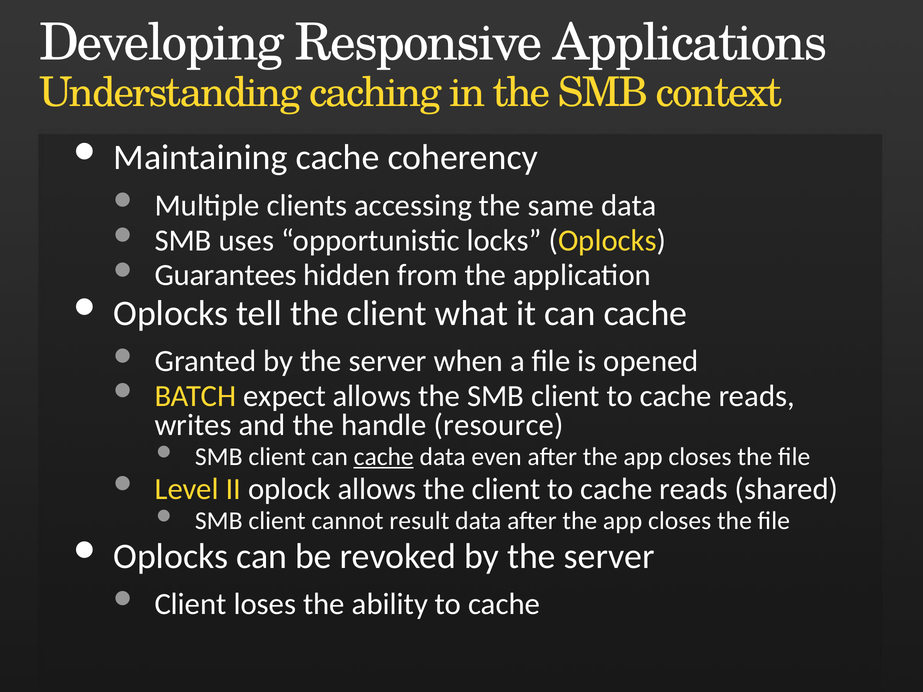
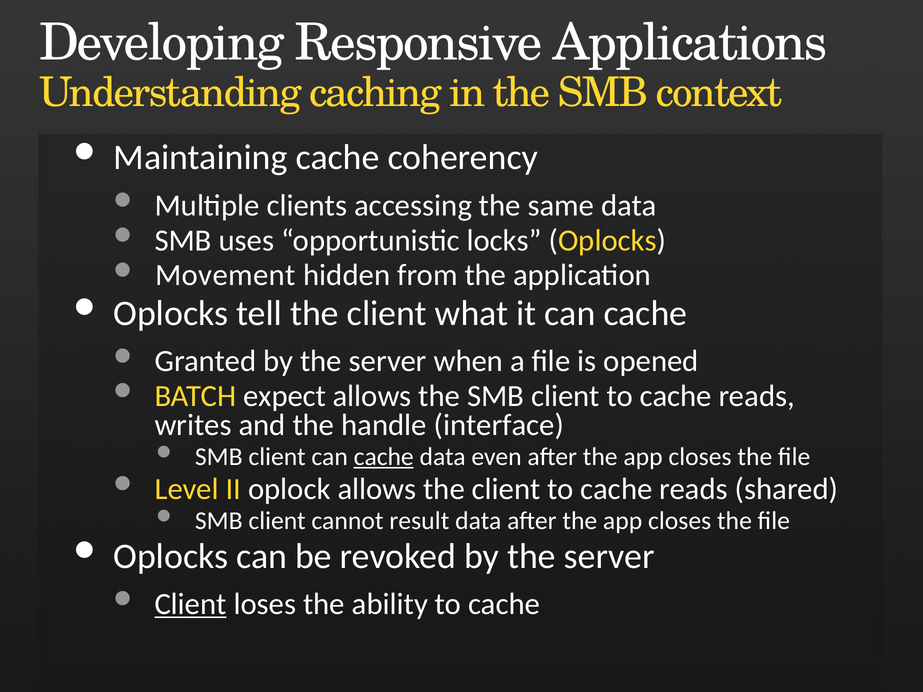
Guarantees: Guarantees -> Movement
resource: resource -> interface
Client at (191, 604) underline: none -> present
